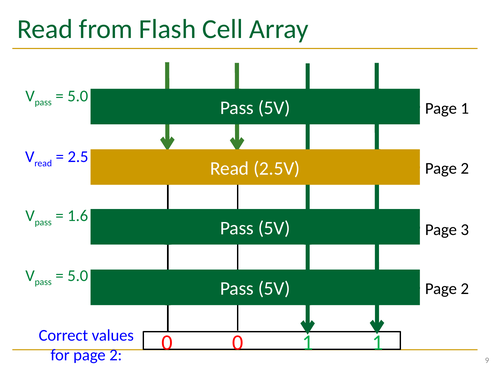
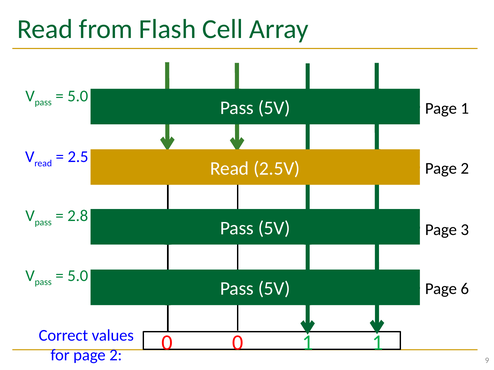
1.6: 1.6 -> 2.8
2 at (465, 289): 2 -> 6
